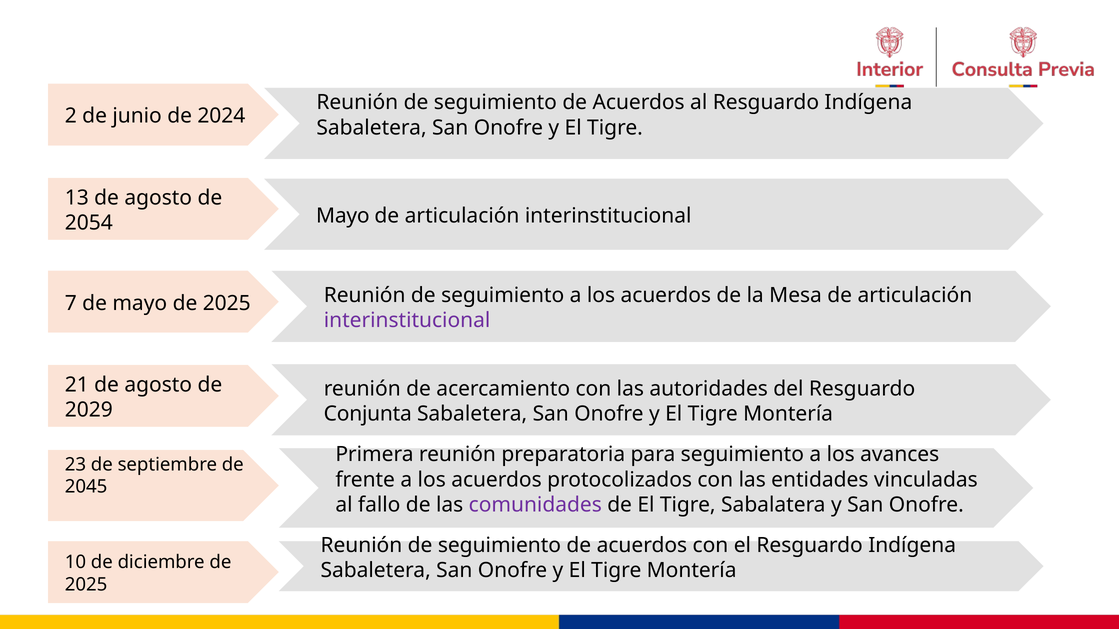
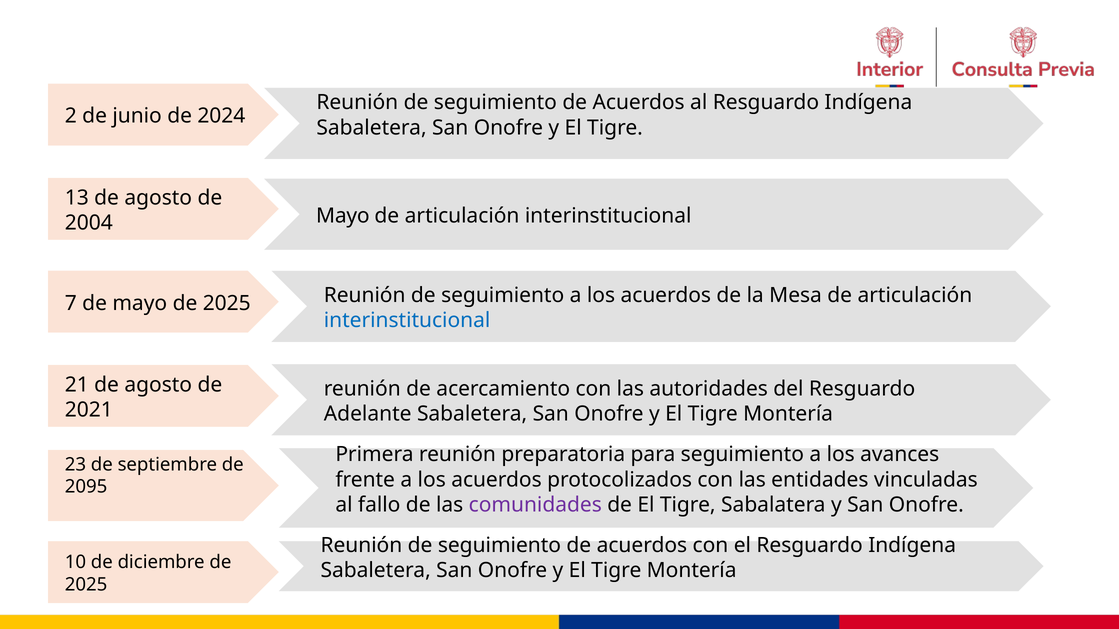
2054: 2054 -> 2004
interinstitucional at (407, 321) colour: purple -> blue
2029: 2029 -> 2021
Conjunta: Conjunta -> Adelante
2045: 2045 -> 2095
